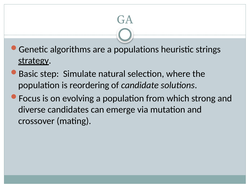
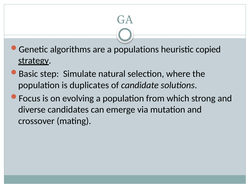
strings: strings -> copied
reordering: reordering -> duplicates
